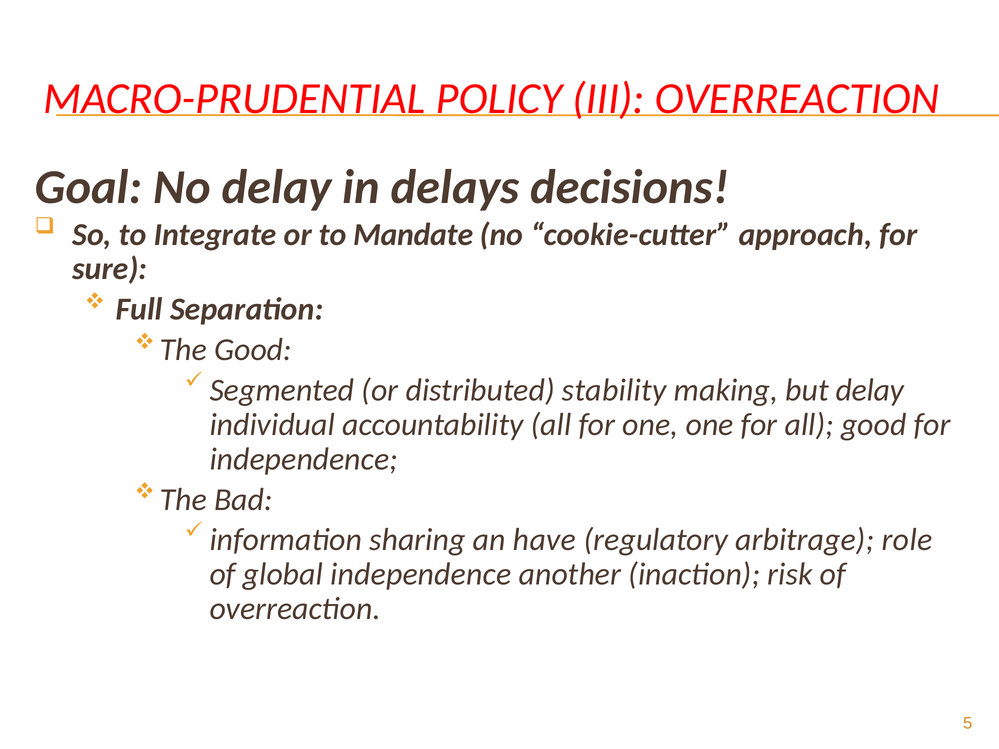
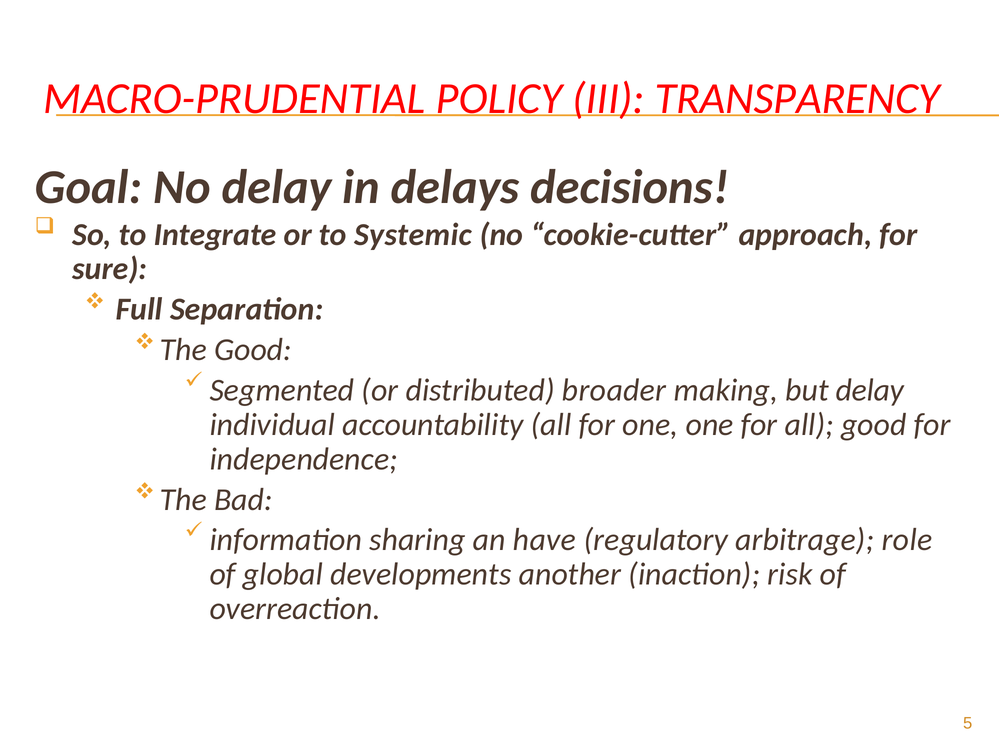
III OVERREACTION: OVERREACTION -> TRANSPARENCY
Mandate: Mandate -> Systemic
stability: stability -> broader
global independence: independence -> developments
